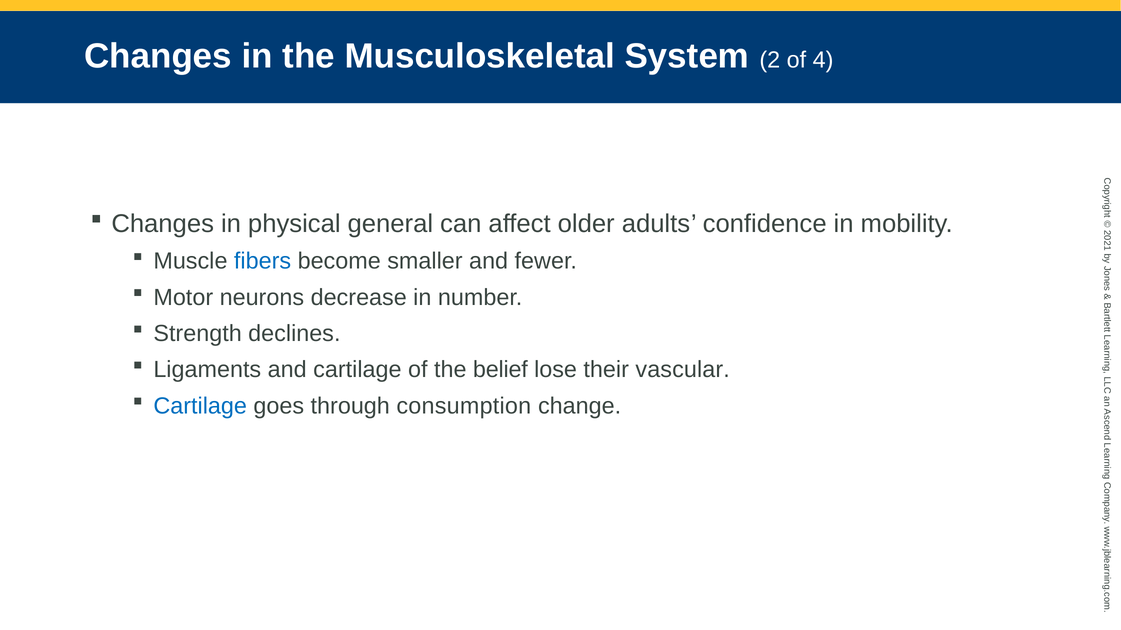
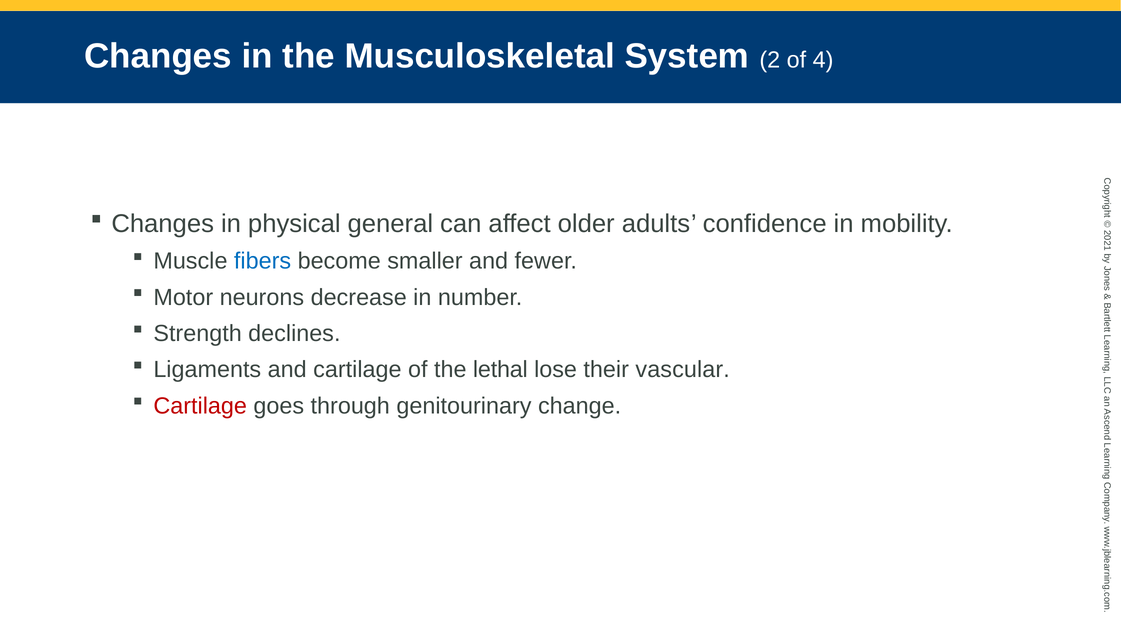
belief: belief -> lethal
Cartilage at (200, 406) colour: blue -> red
consumption: consumption -> genitourinary
